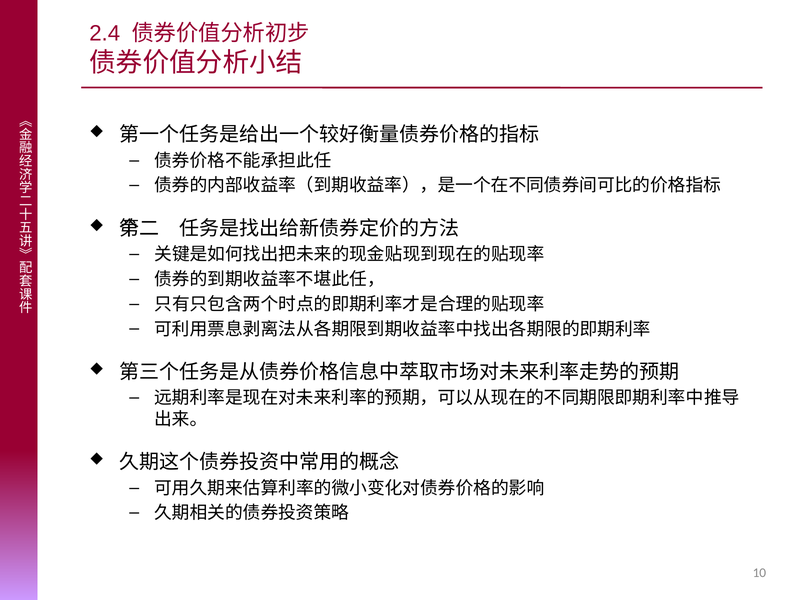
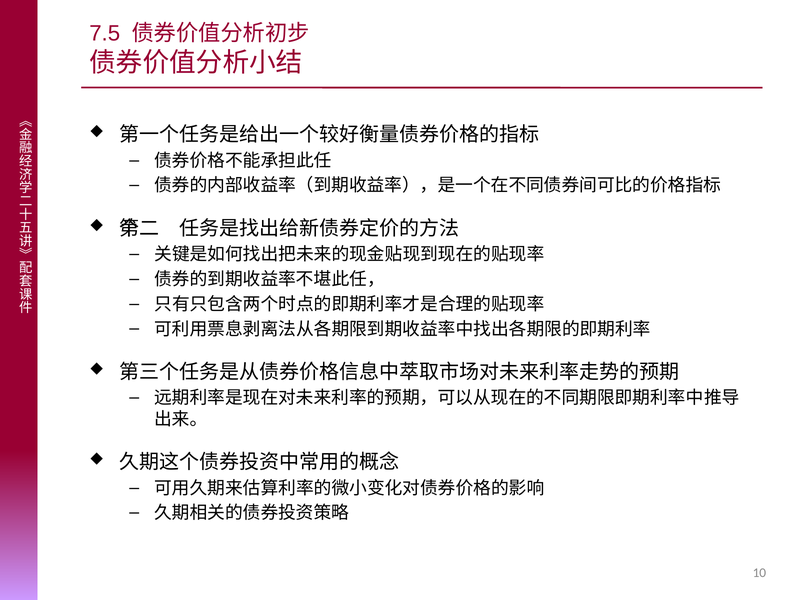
2.4: 2.4 -> 7.5
